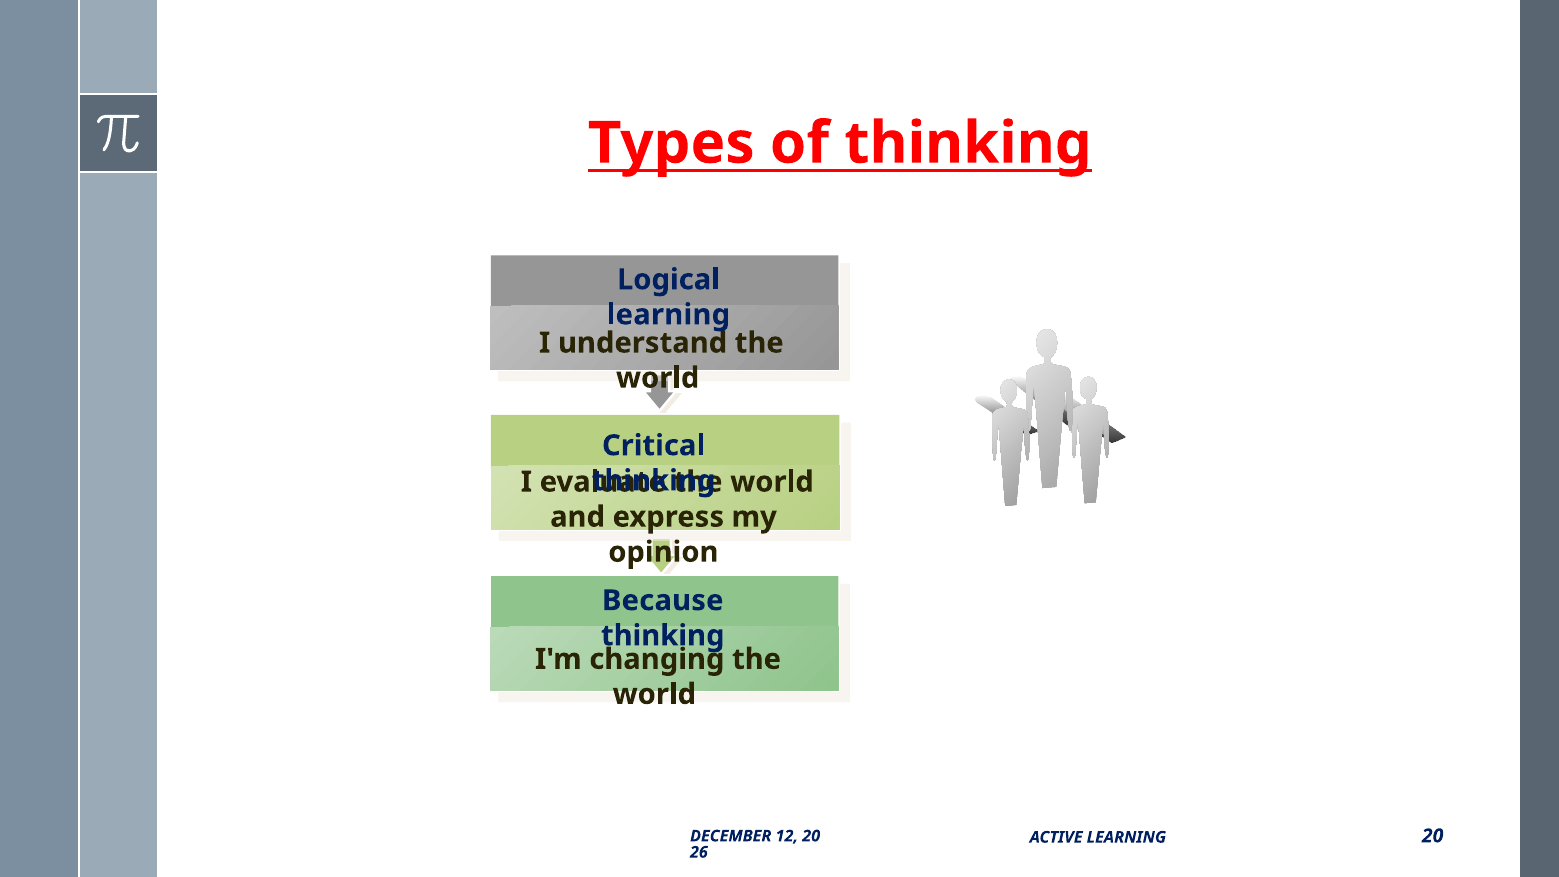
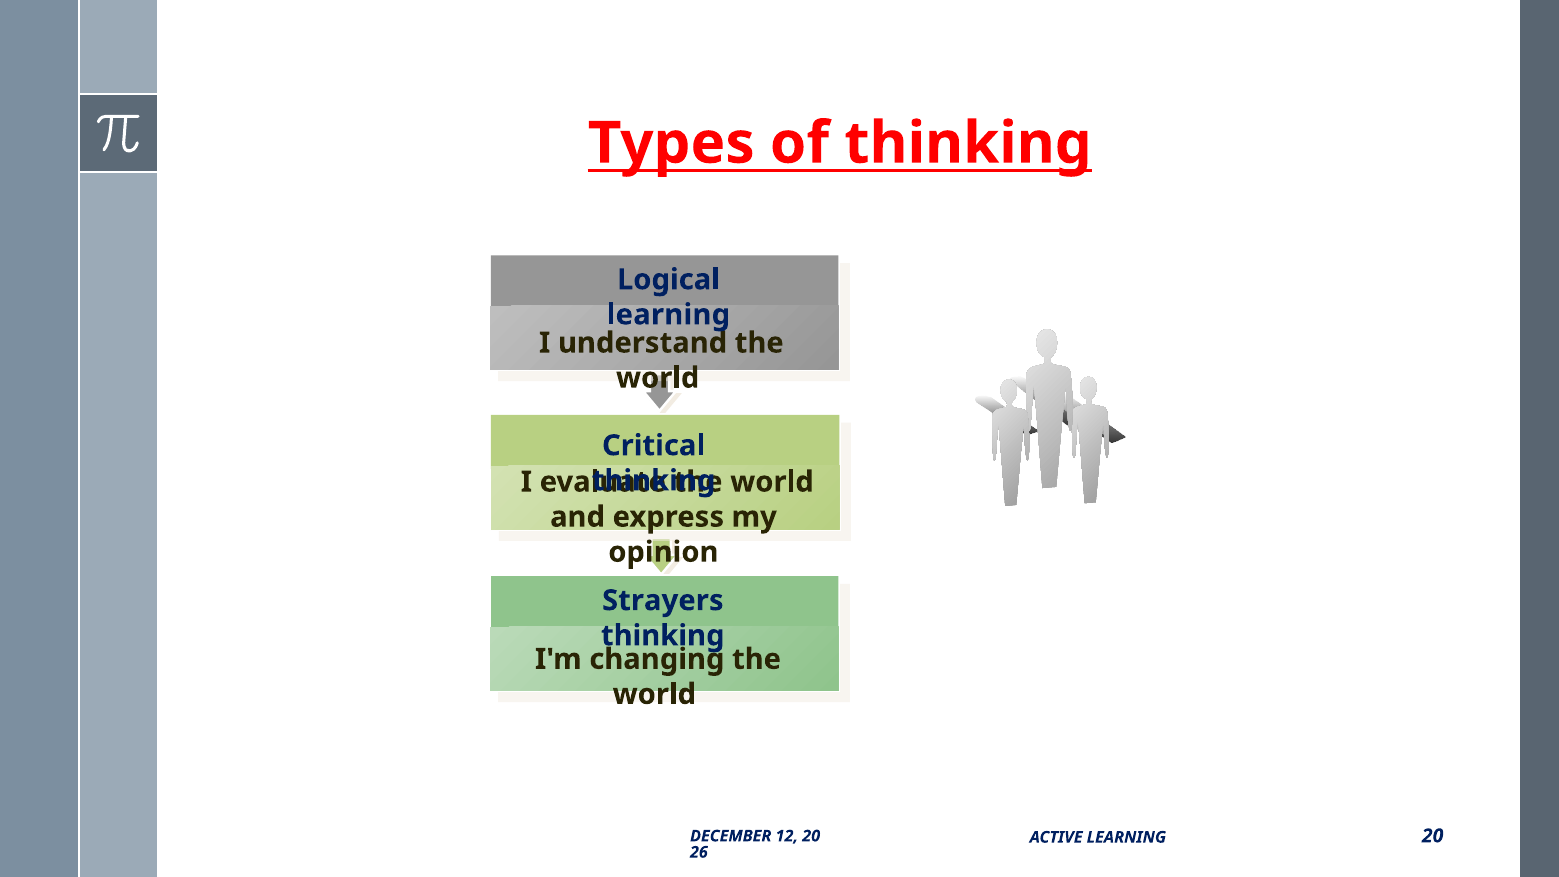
Because: Because -> Strayers
